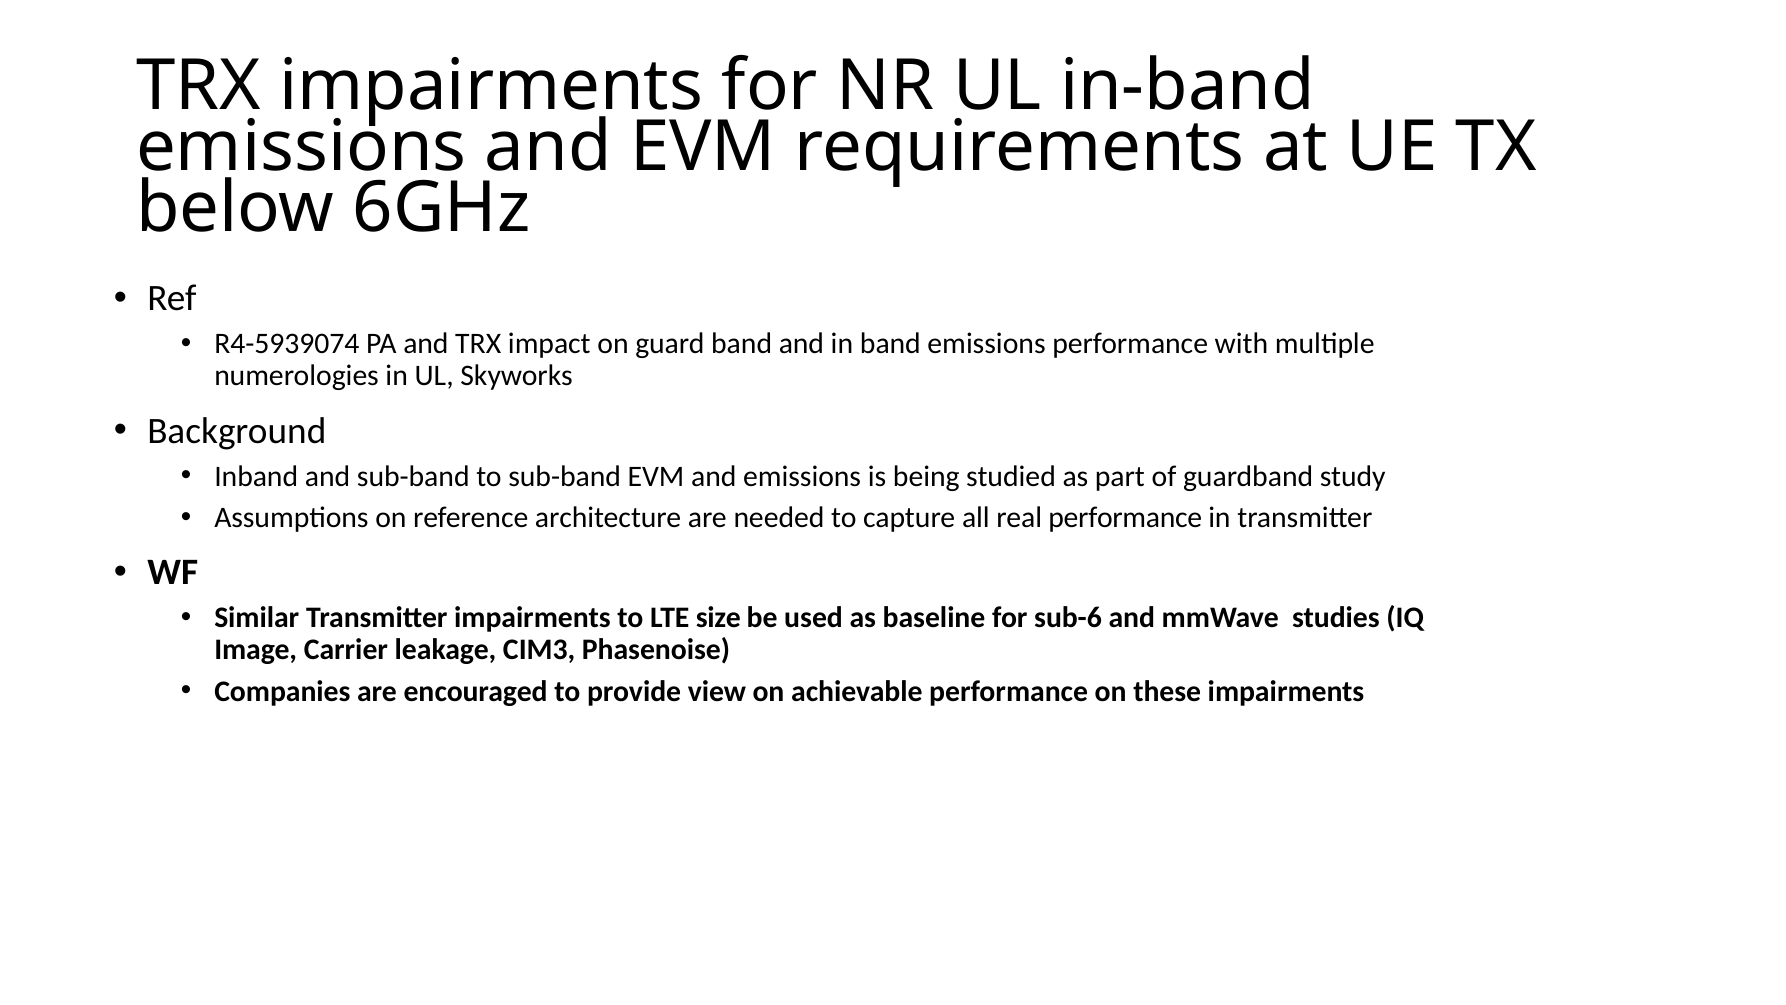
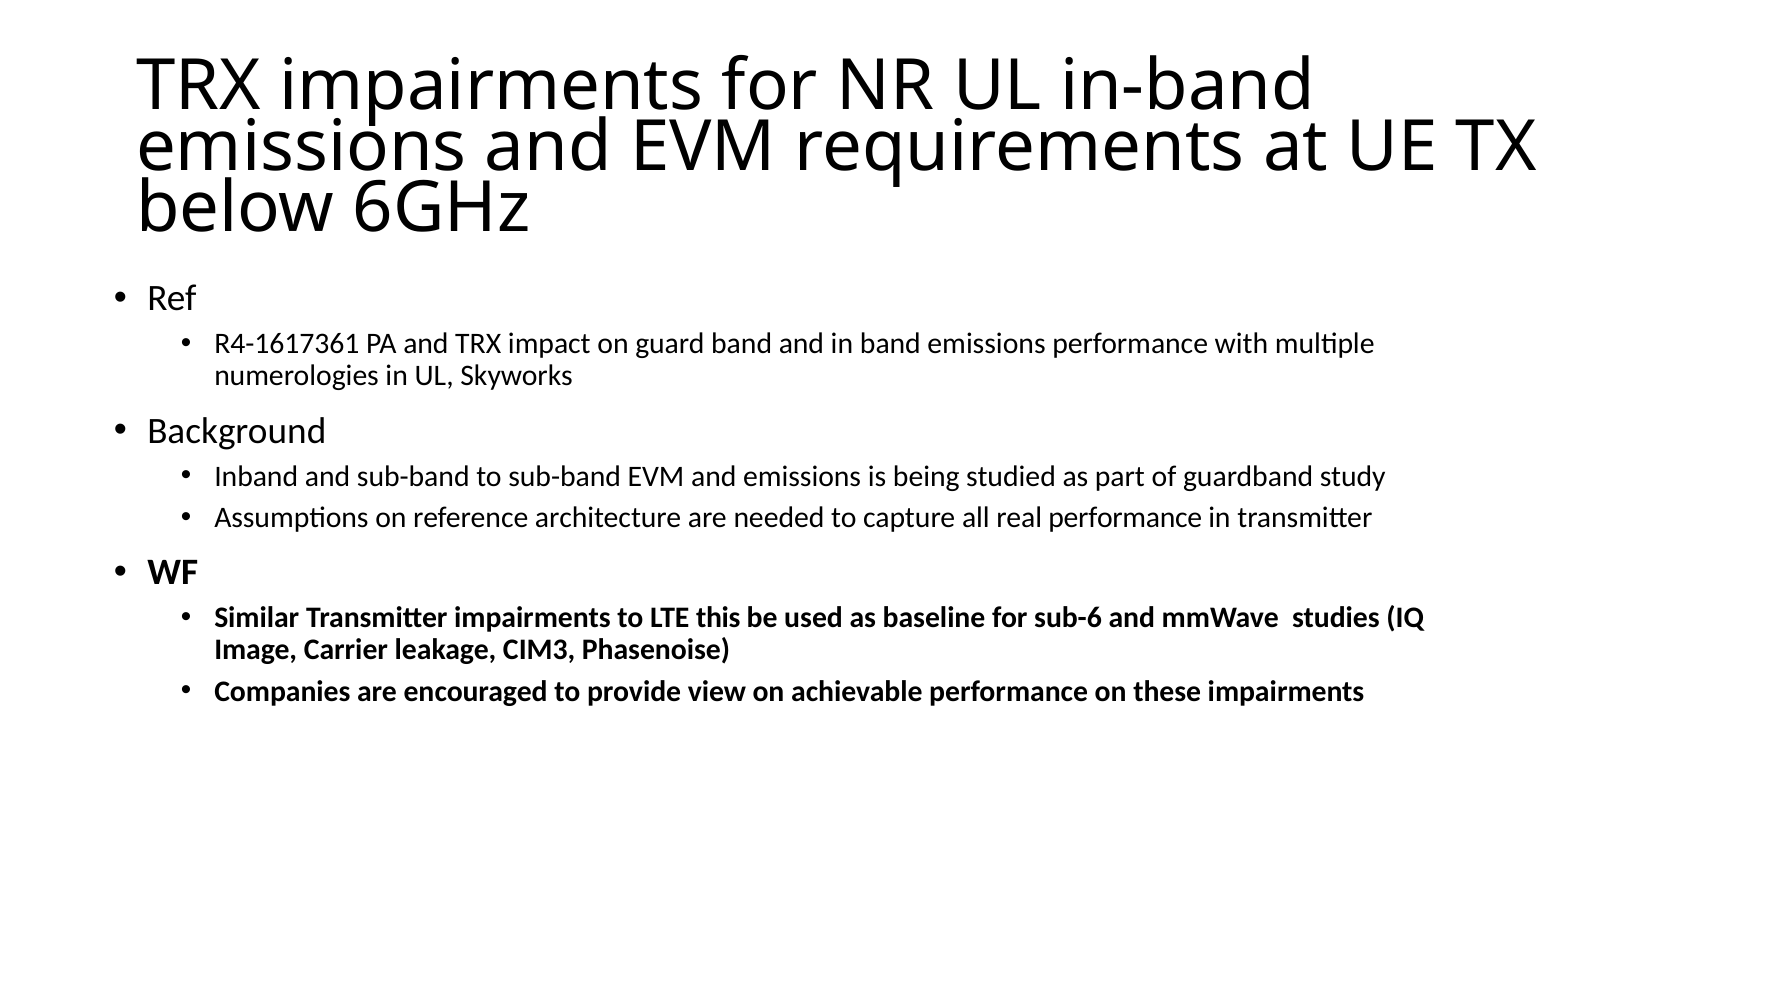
R4-5939074: R4-5939074 -> R4-1617361
size: size -> this
